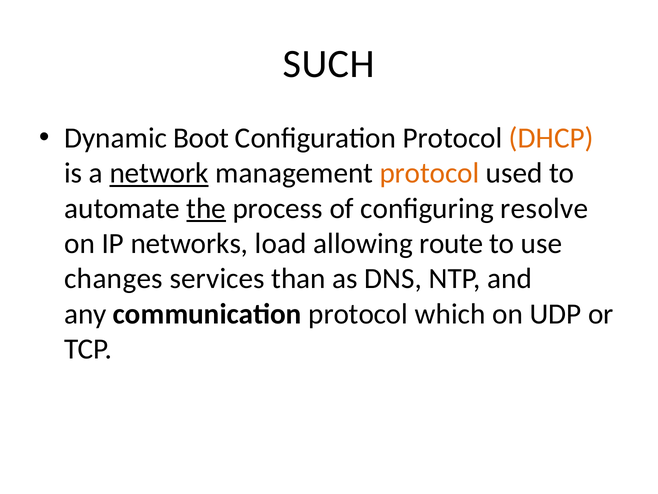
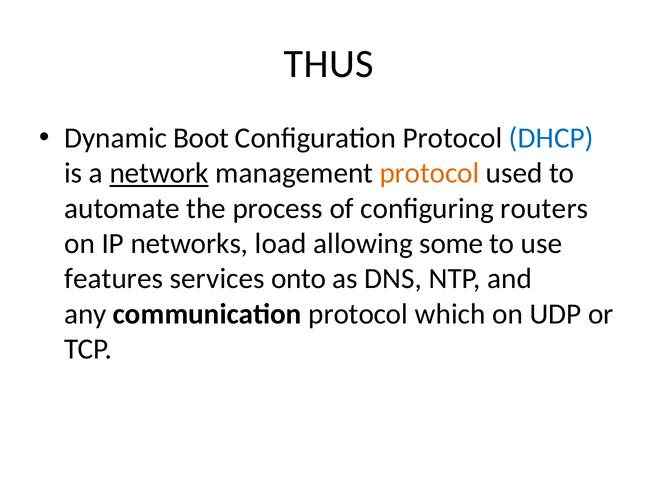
SUCH: SUCH -> THUS
DHCP colour: orange -> blue
the underline: present -> none
resolve: resolve -> routers
route: route -> some
changes: changes -> features
than: than -> onto
